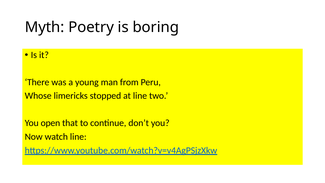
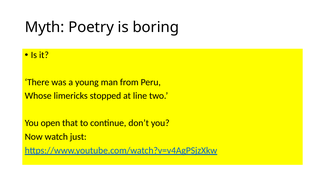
watch line: line -> just
